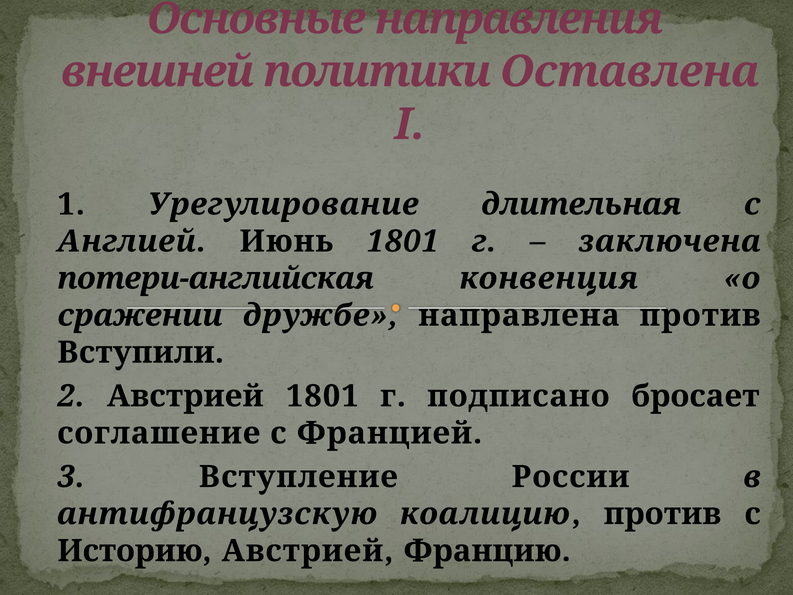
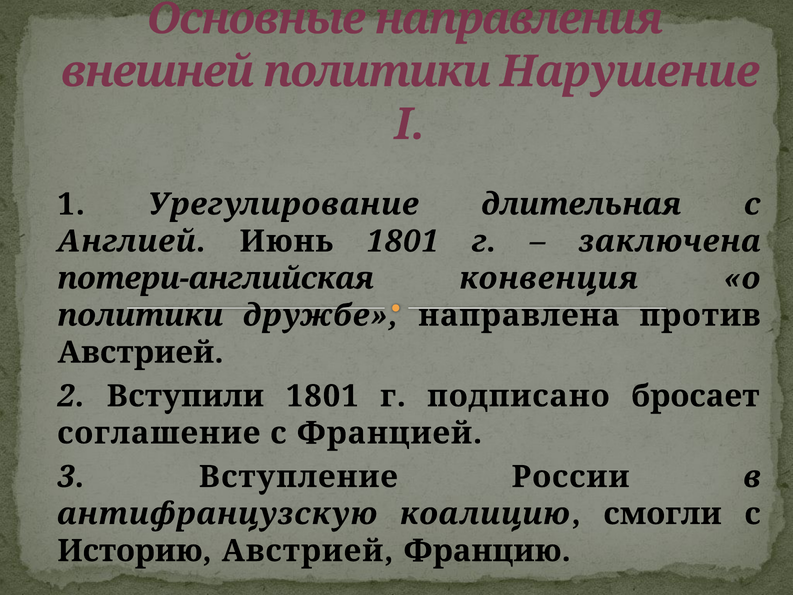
Оставлена: Оставлена -> Нарушение
сражении at (140, 315): сражении -> политики
Вступили at (141, 352): Вступили -> Австрией
2 Австрией: Австрией -> Вступили
коалицию против: против -> смогли
